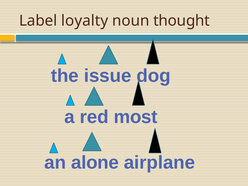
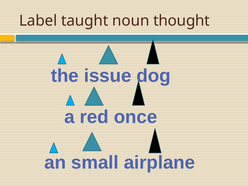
loyalty: loyalty -> taught
most: most -> once
alone: alone -> small
